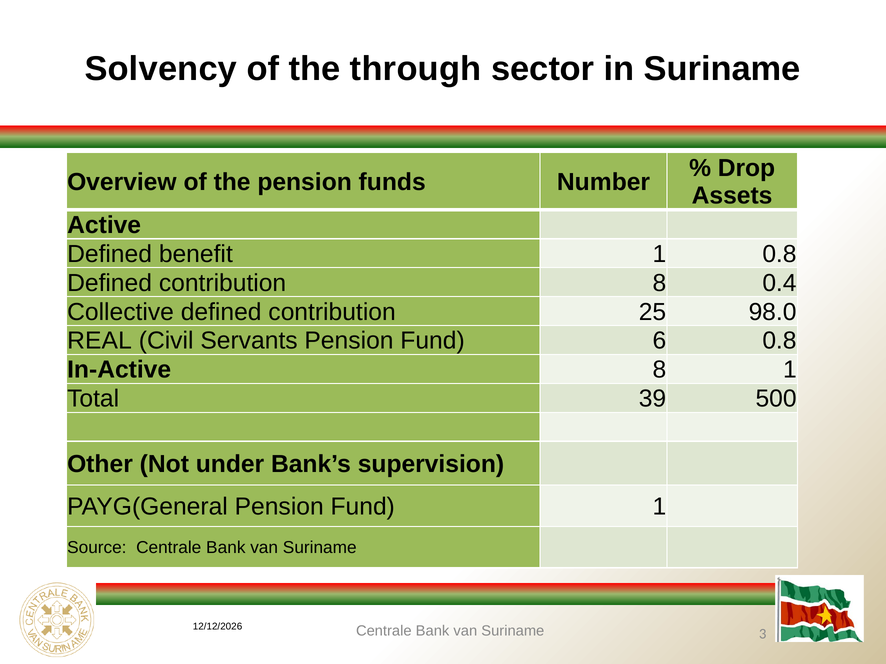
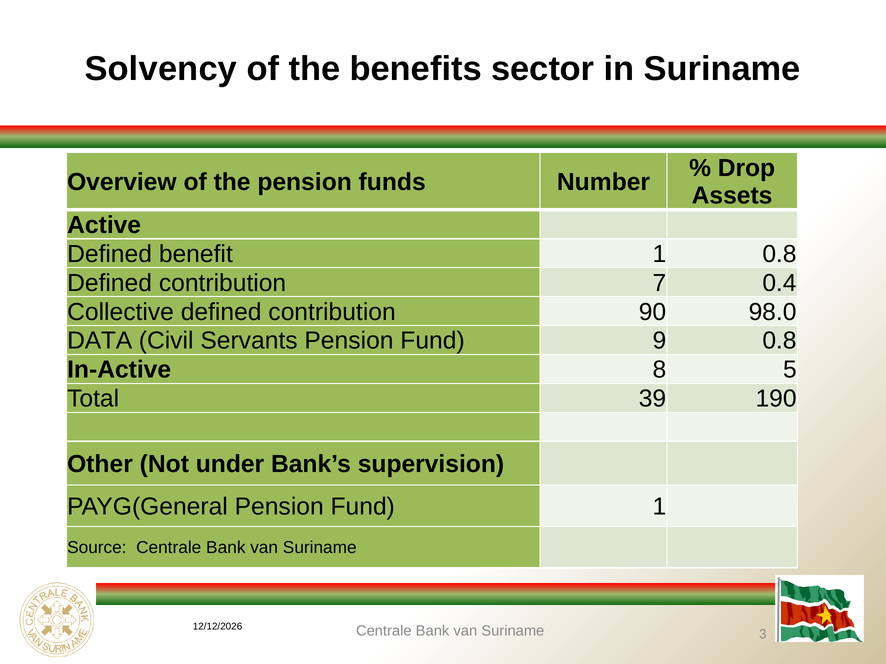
through: through -> benefits
contribution 8: 8 -> 7
25: 25 -> 90
REAL: REAL -> DATA
6: 6 -> 9
8 1: 1 -> 5
500: 500 -> 190
